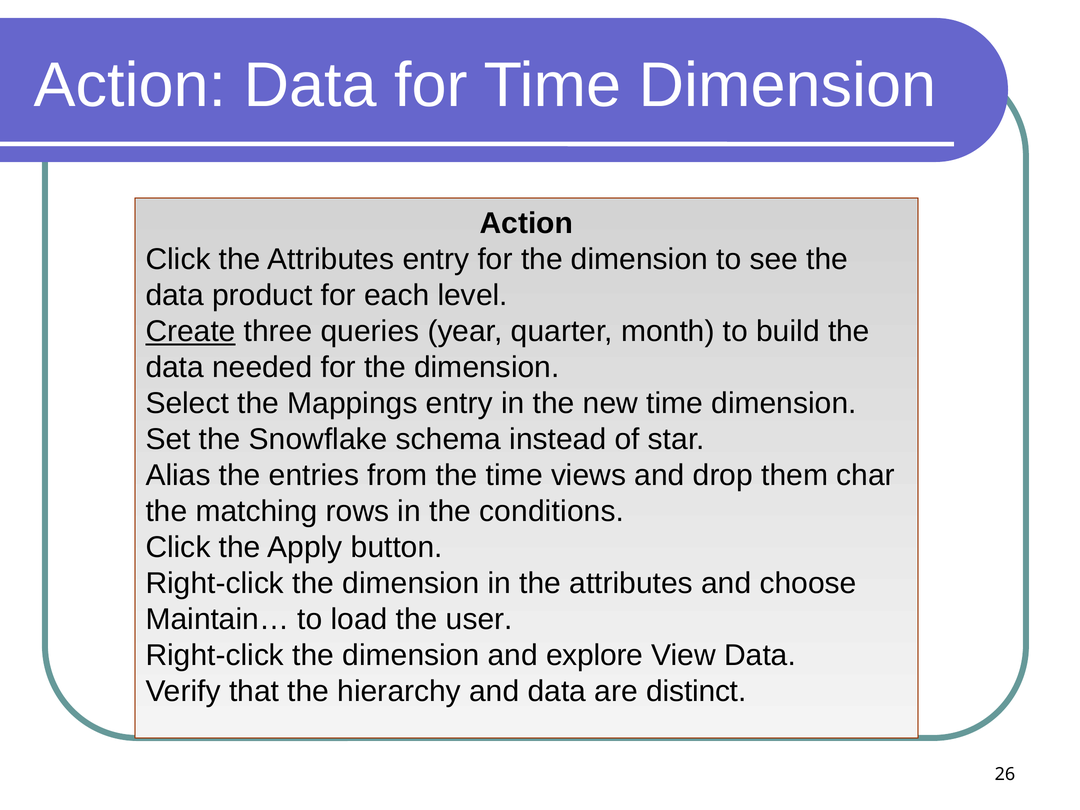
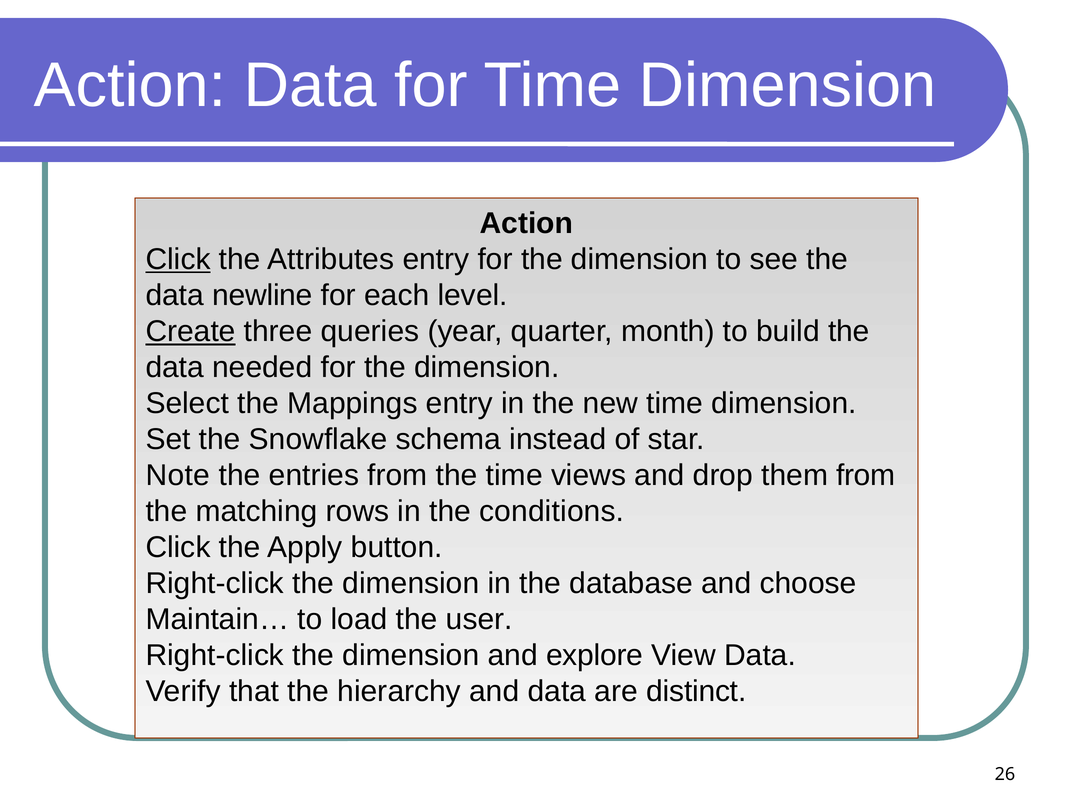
Click at (178, 259) underline: none -> present
product: product -> newline
Alias: Alias -> Note
them char: char -> from
in the attributes: attributes -> database
